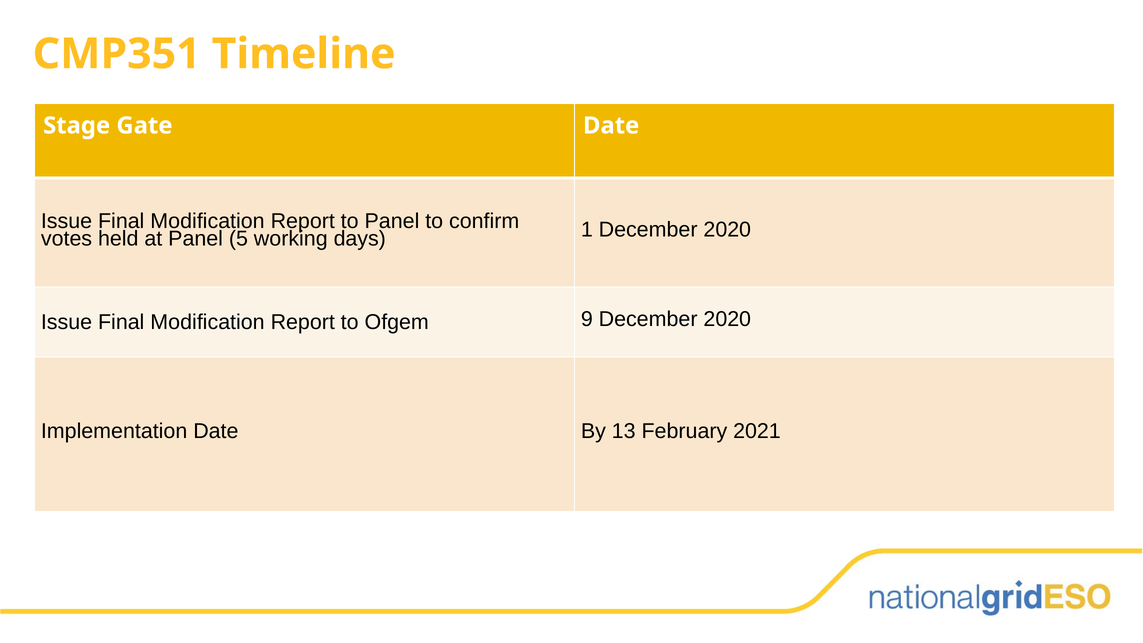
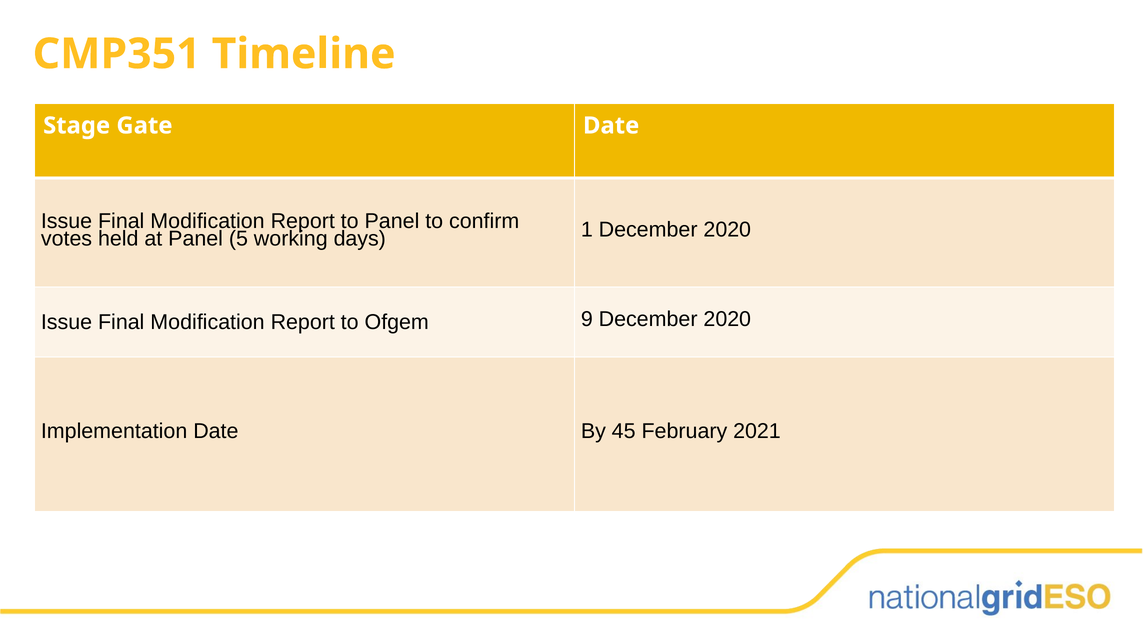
13: 13 -> 45
